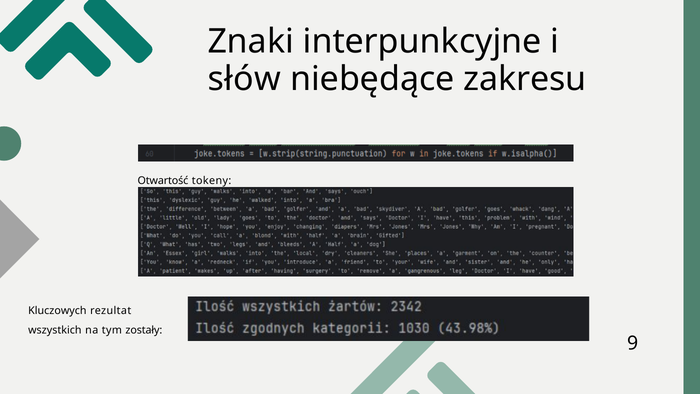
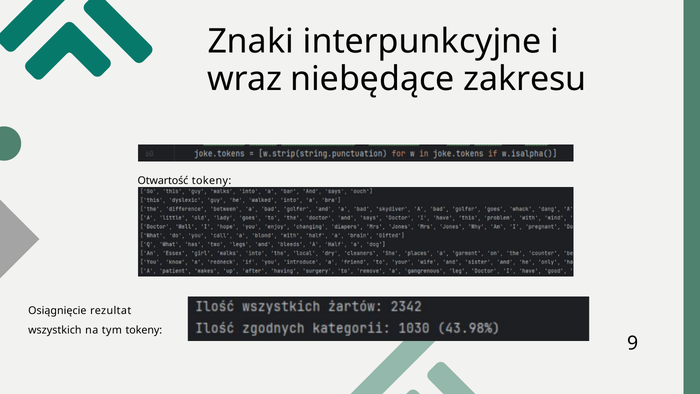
słów: słów -> wraz
Kluczowych: Kluczowych -> Osiągnięcie
tym zostały: zostały -> tokeny
